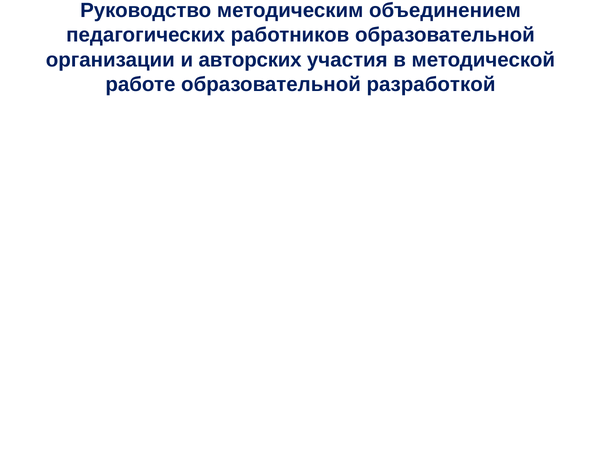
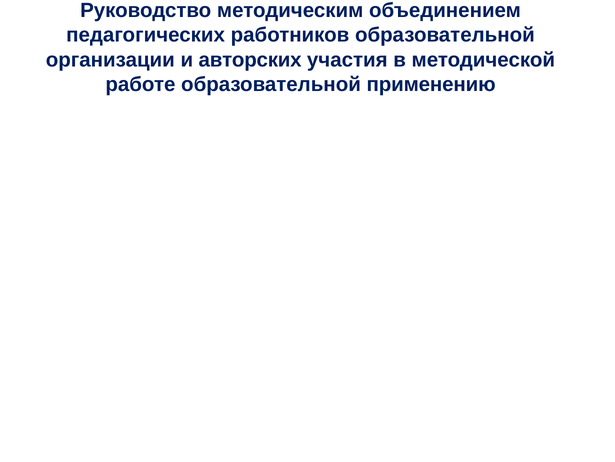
разработкой: разработкой -> применению
